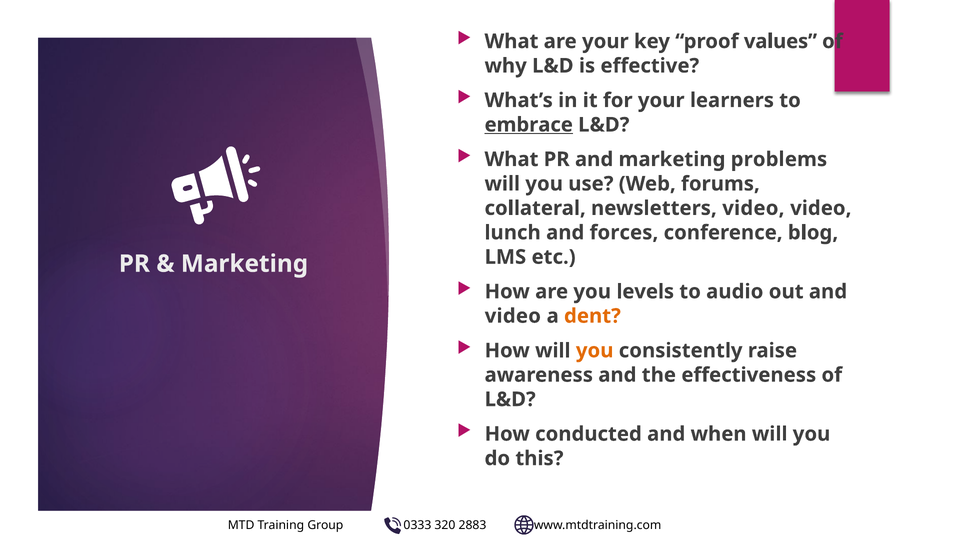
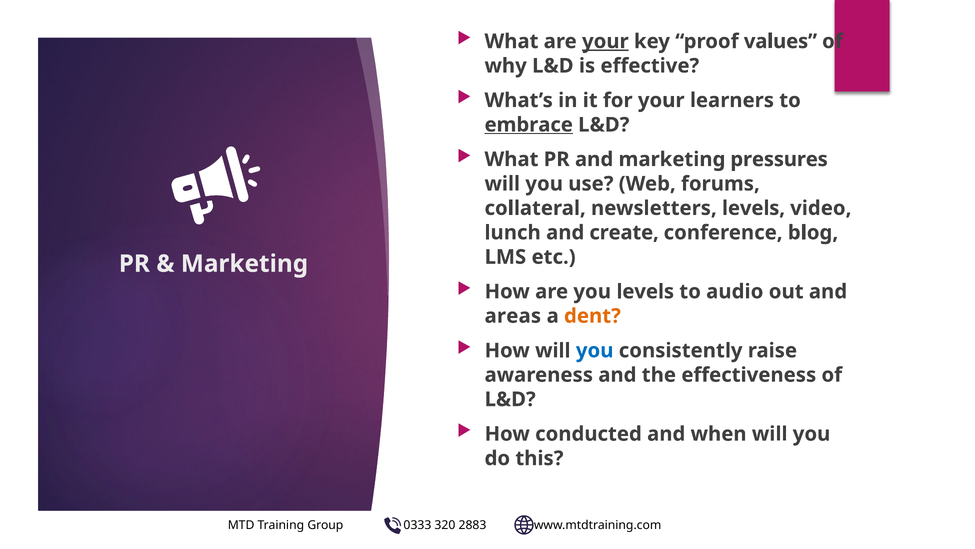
your at (605, 41) underline: none -> present
problems: problems -> pressures
newsletters video: video -> levels
forces: forces -> create
video at (513, 316): video -> areas
you at (595, 350) colour: orange -> blue
